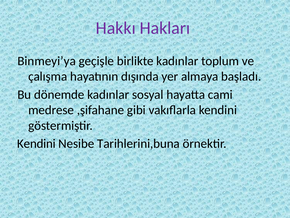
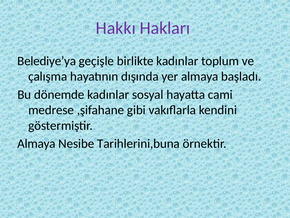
Binmeyi’ya: Binmeyi’ya -> Belediye’ya
Kendini at (36, 143): Kendini -> Almaya
